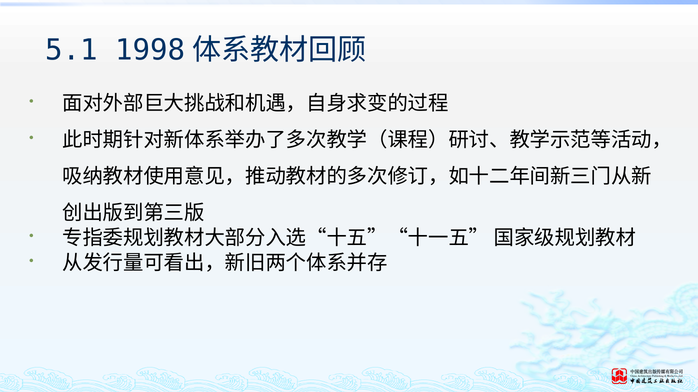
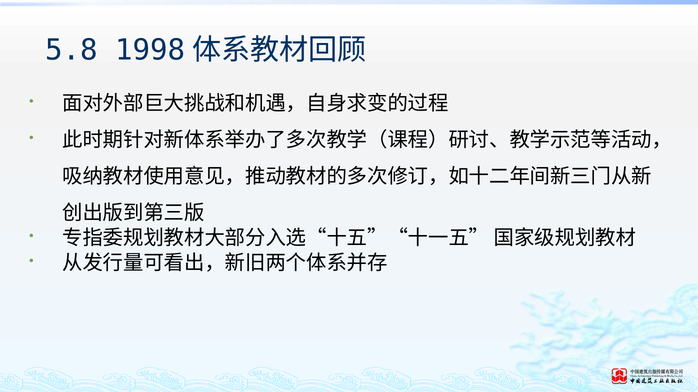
5.1: 5.1 -> 5.8
